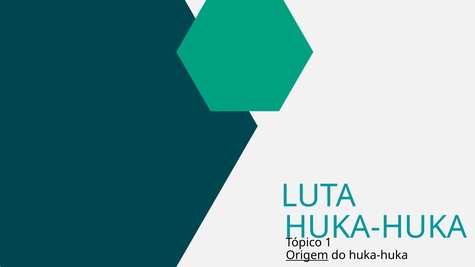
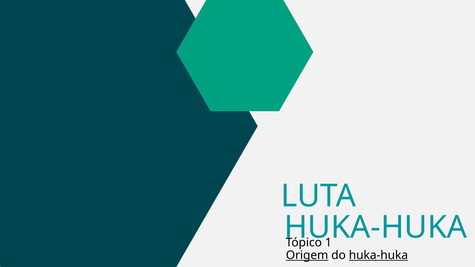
huka-huka at (378, 255) underline: none -> present
